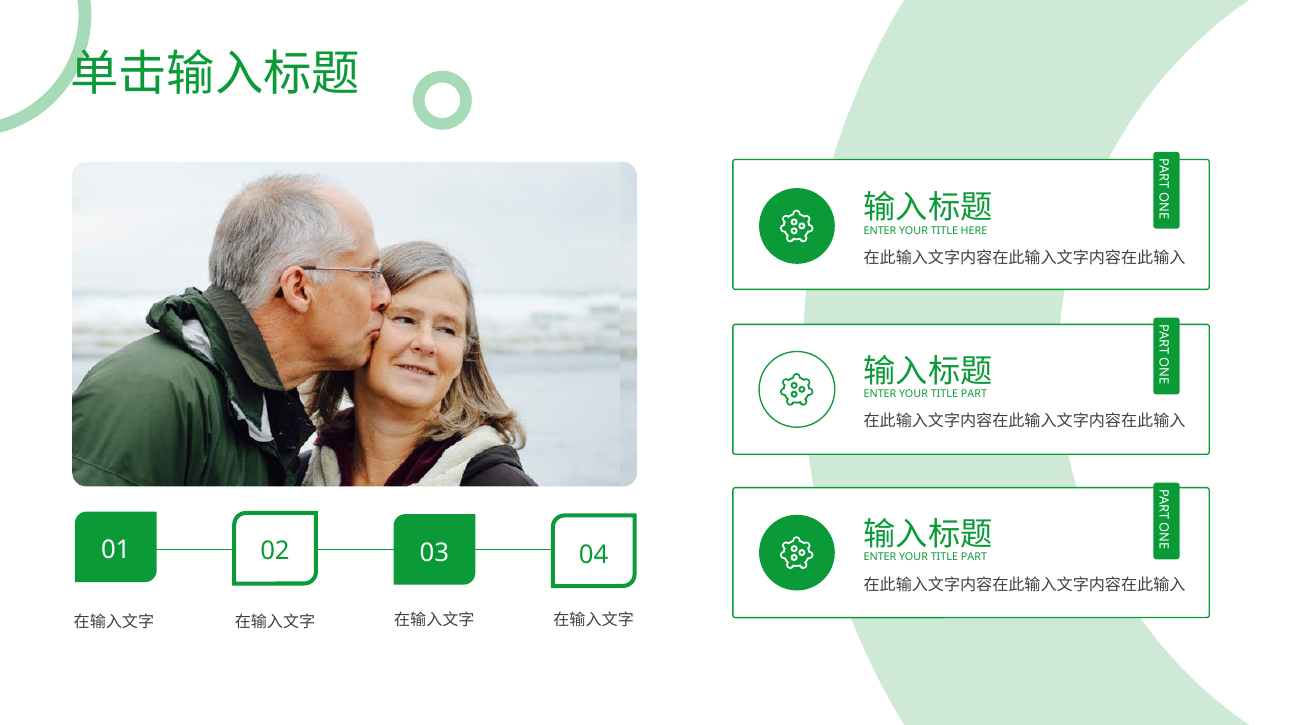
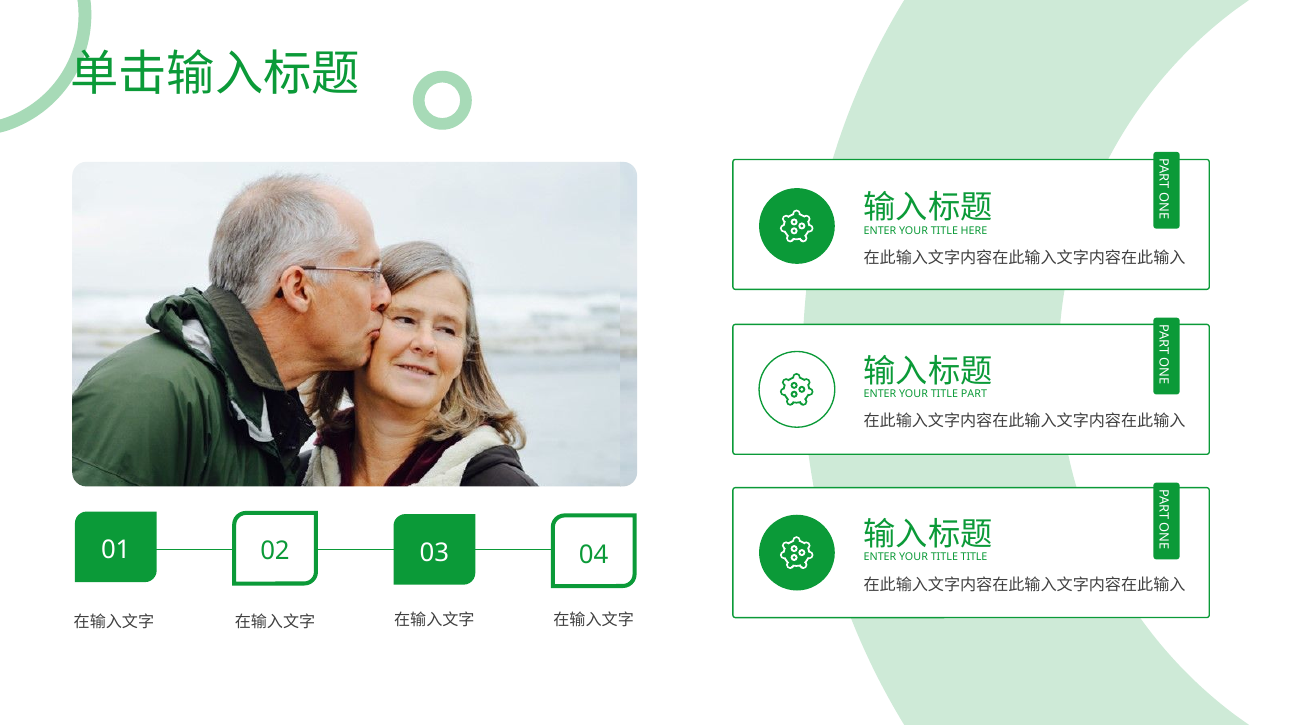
PART at (974, 557): PART -> TITLE
